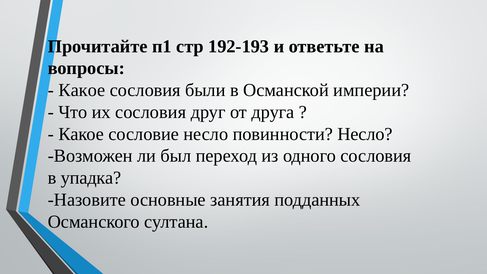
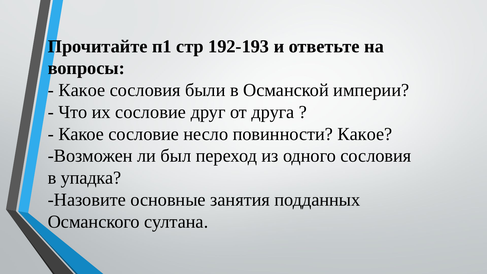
их сословия: сословия -> сословие
повинности Несло: Несло -> Какое
